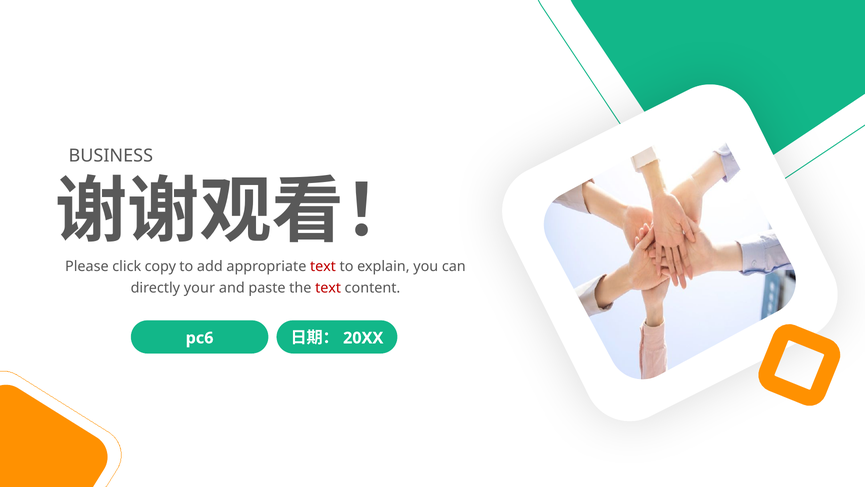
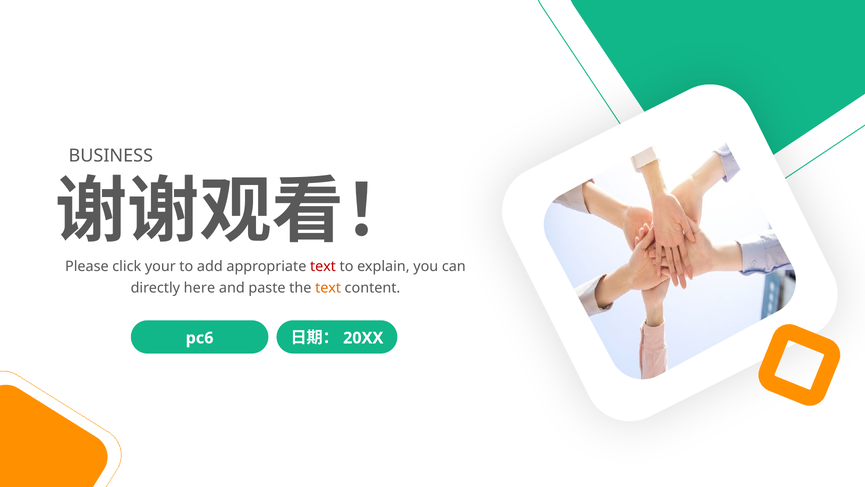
copy: copy -> your
your: your -> here
text at (328, 288) colour: red -> orange
